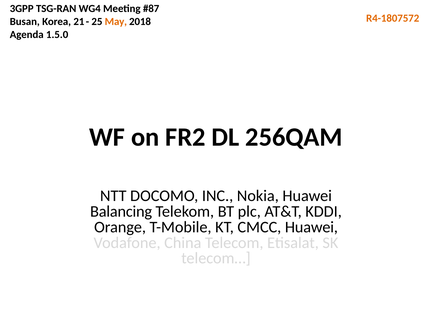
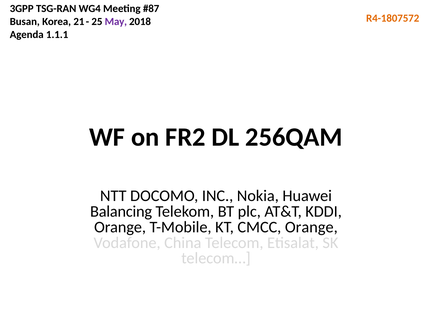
May colour: orange -> purple
1.5.0: 1.5.0 -> 1.1.1
CMCC Huawei: Huawei -> Orange
